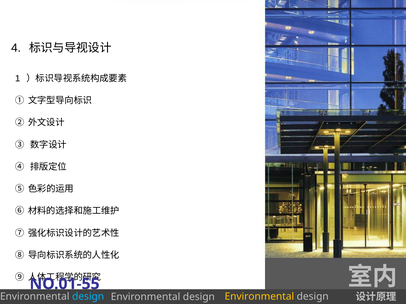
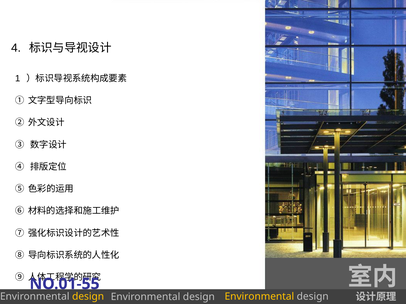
design at (88, 297) colour: light blue -> yellow
